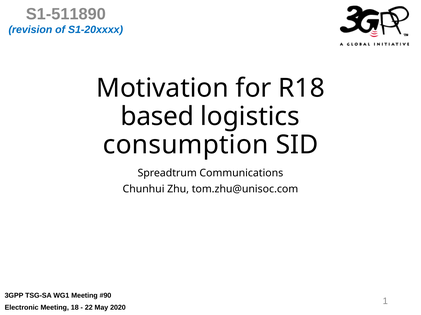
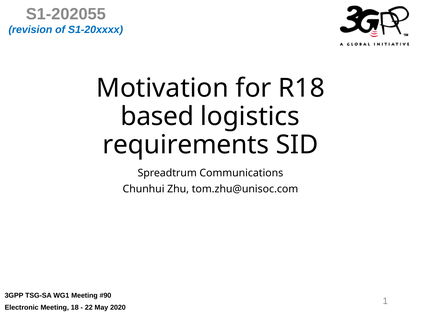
S1-511890: S1-511890 -> S1-202055
consumption: consumption -> requirements
